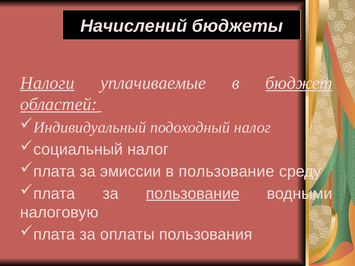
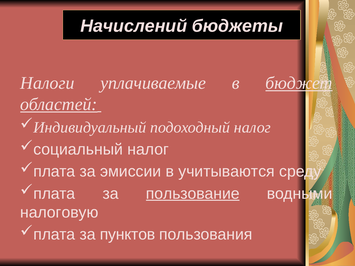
Налоги underline: present -> none
в пользование: пользование -> учитываются
оплаты: оплаты -> пунктов
